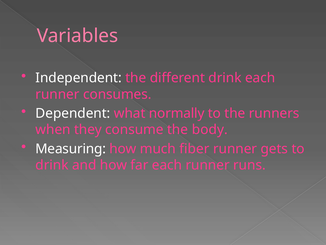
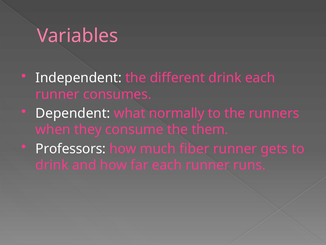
body: body -> them
Measuring: Measuring -> Professors
